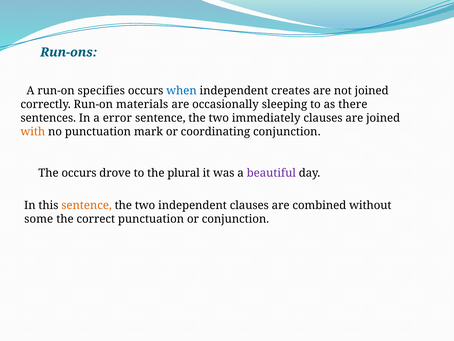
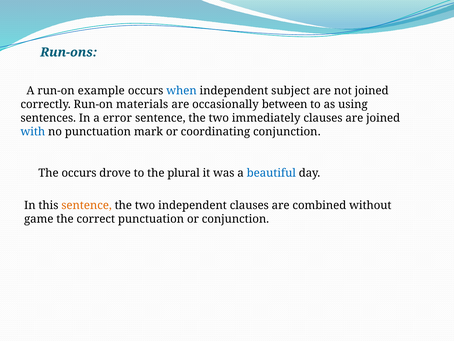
specifies: specifies -> example
creates: creates -> subject
sleeping: sleeping -> between
there: there -> using
with colour: orange -> blue
beautiful colour: purple -> blue
some: some -> game
